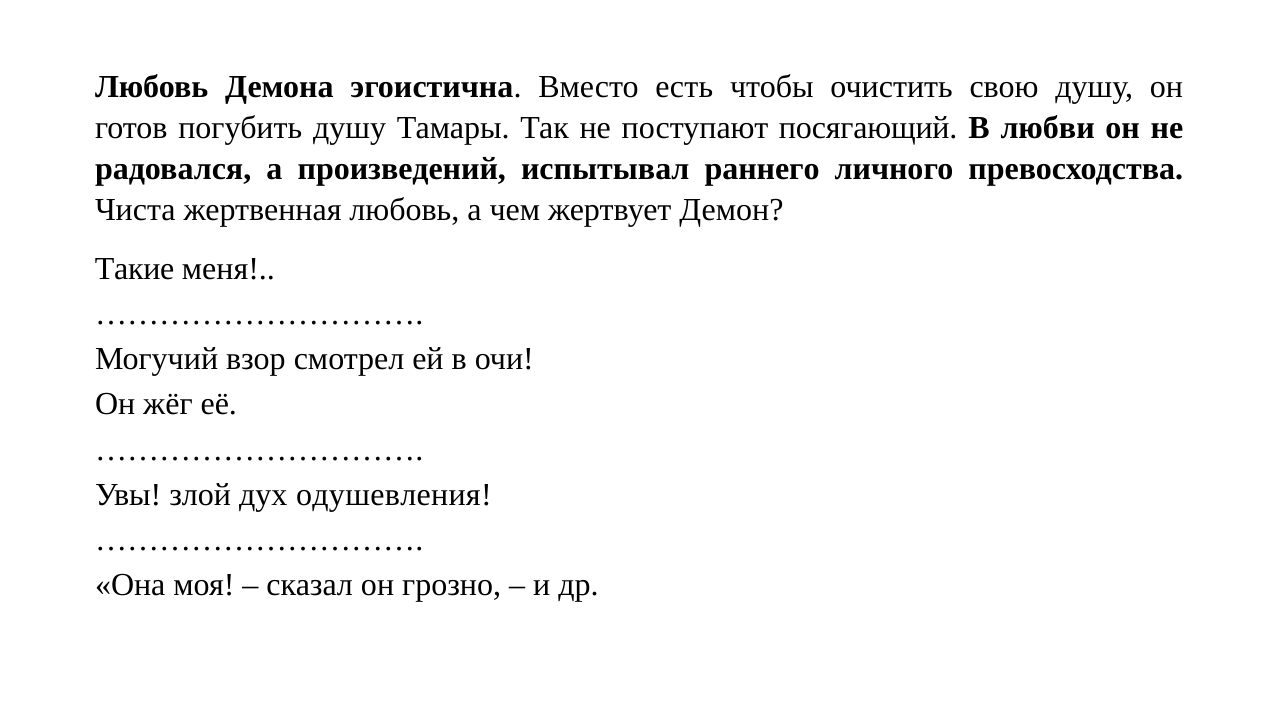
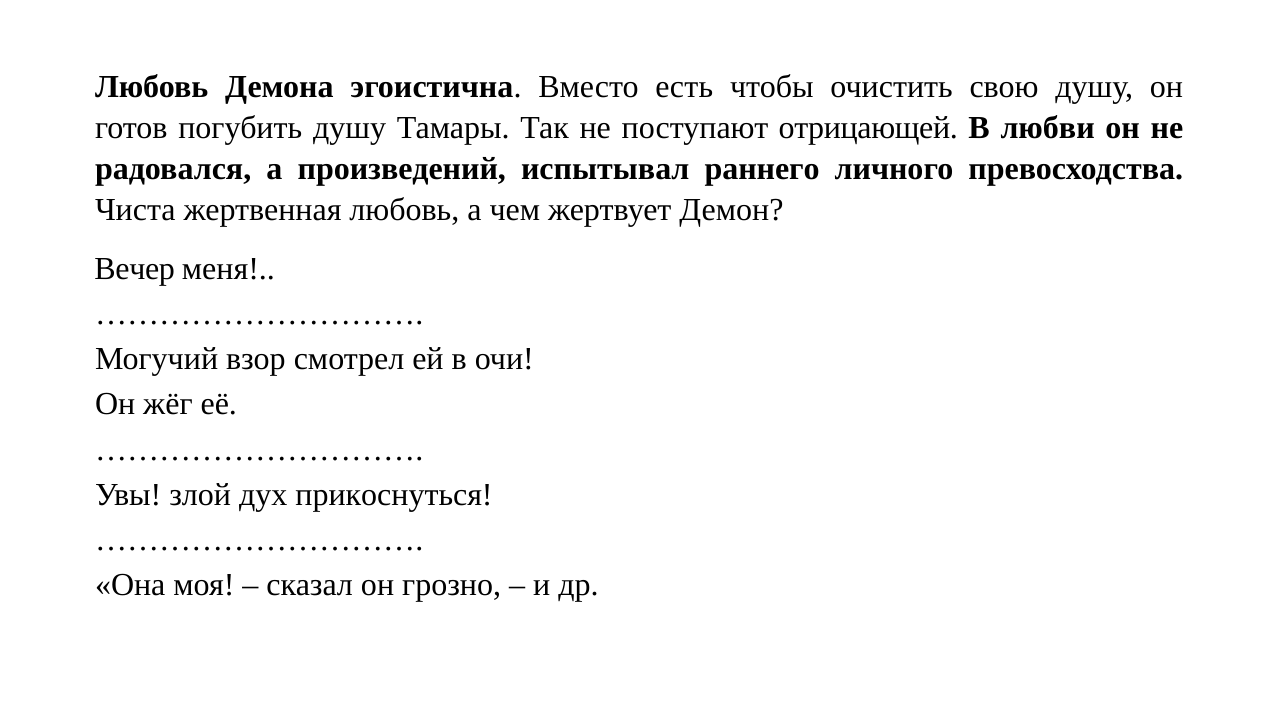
посягающий: посягающий -> отрицающей
Такие: Такие -> Вечер
одушевления: одушевления -> прикоснуться
